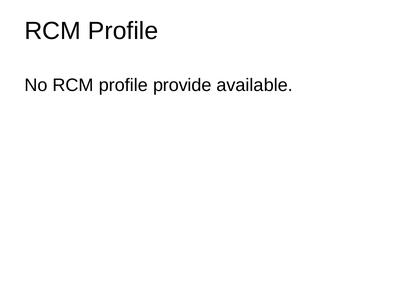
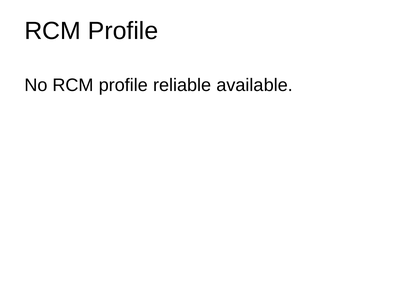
provide: provide -> reliable
